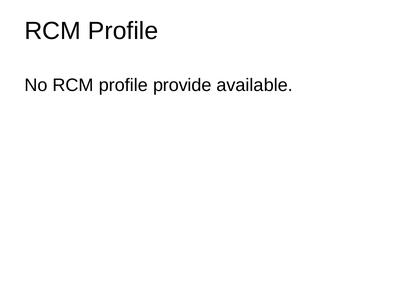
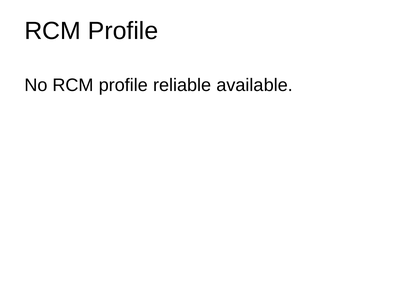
provide: provide -> reliable
